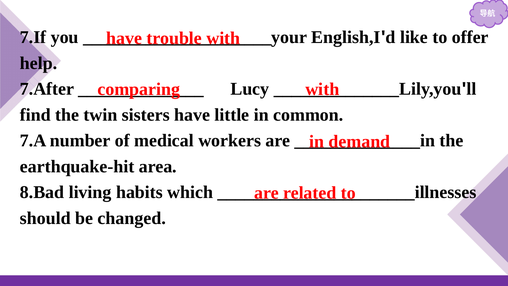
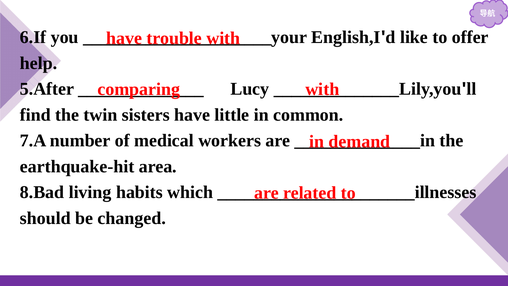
7.If: 7.If -> 6.If
7.After: 7.After -> 5.After
